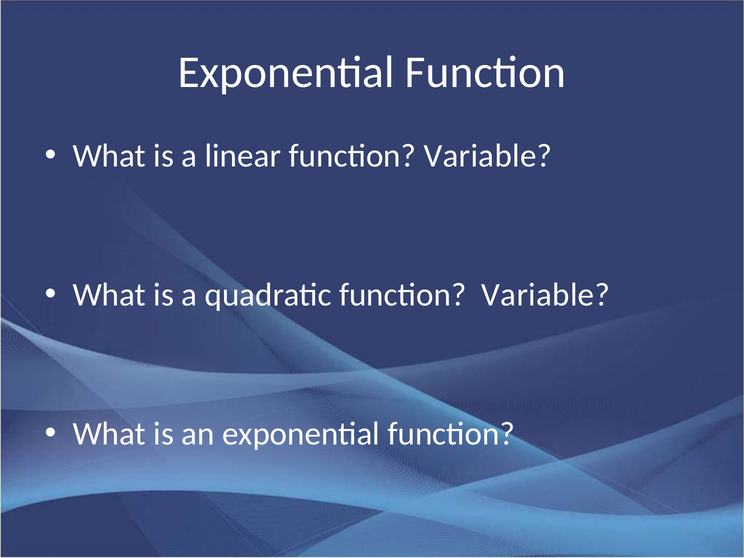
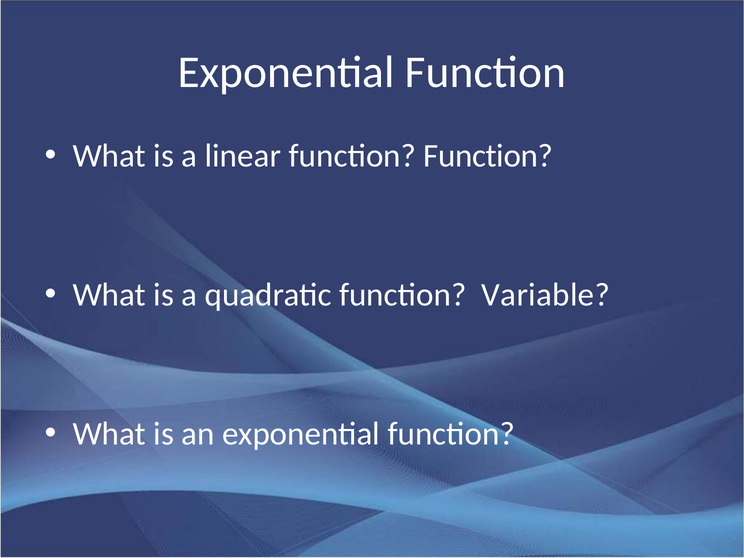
linear function Variable: Variable -> Function
